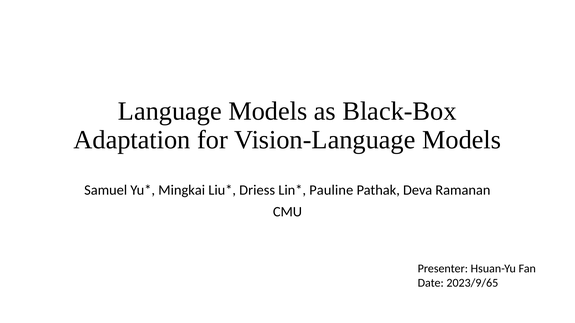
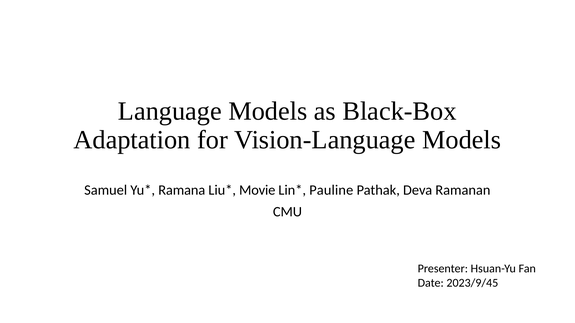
Mingkai: Mingkai -> Ramana
Driess: Driess -> Movie
2023/9/65: 2023/9/65 -> 2023/9/45
